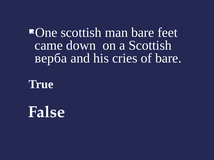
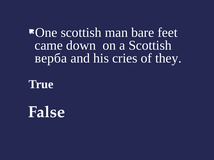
of bare: bare -> they
